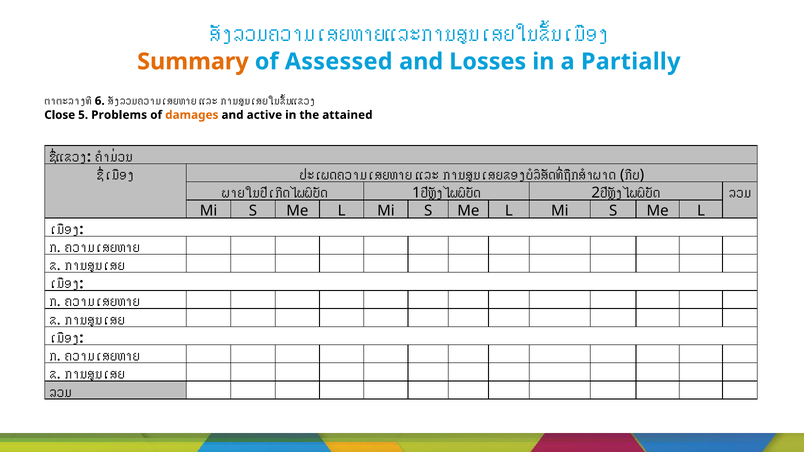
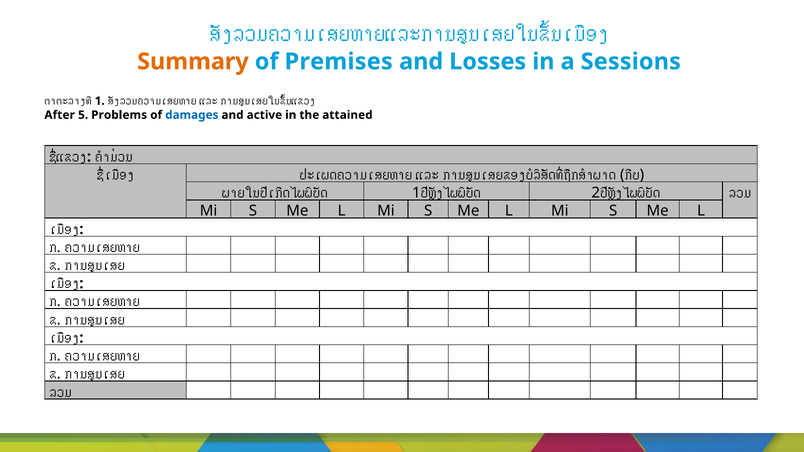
Assessed: Assessed -> Premises
Partially: Partially -> Sessions
6 at (100, 101): 6 -> 1
Close: Close -> After
damages colour: orange -> blue
